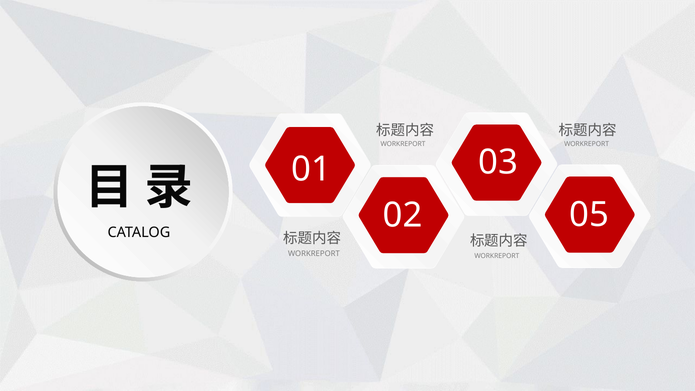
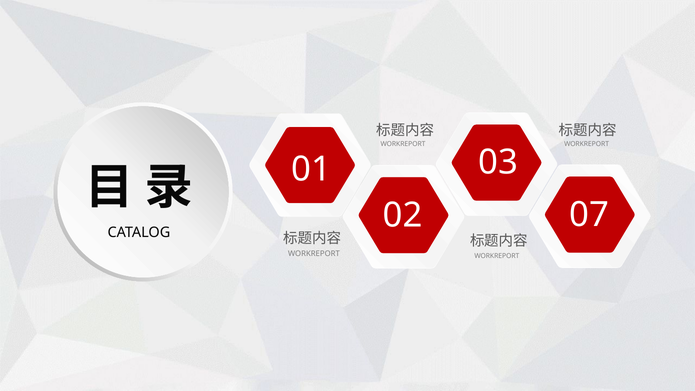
05: 05 -> 07
